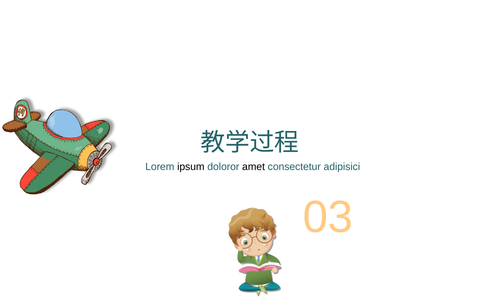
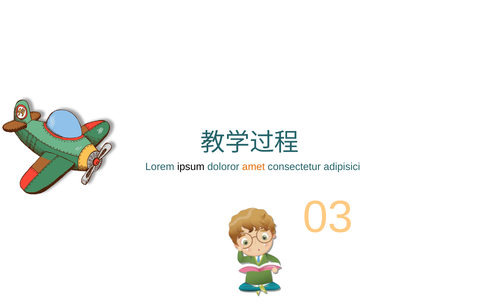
amet colour: black -> orange
